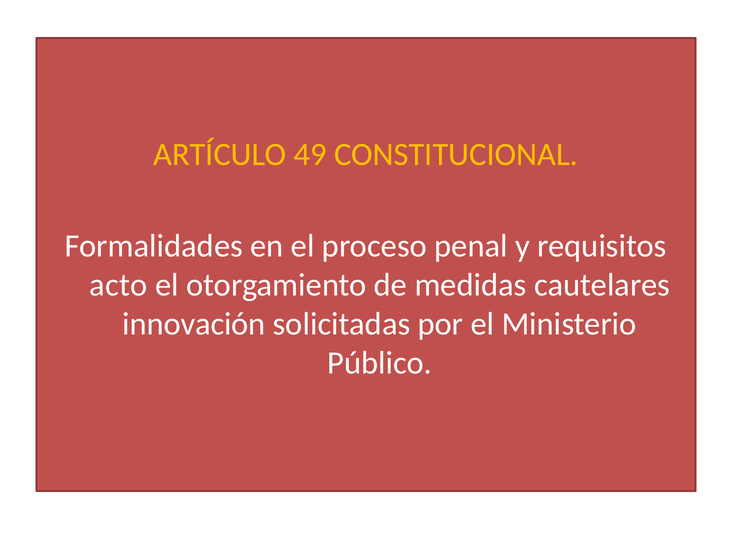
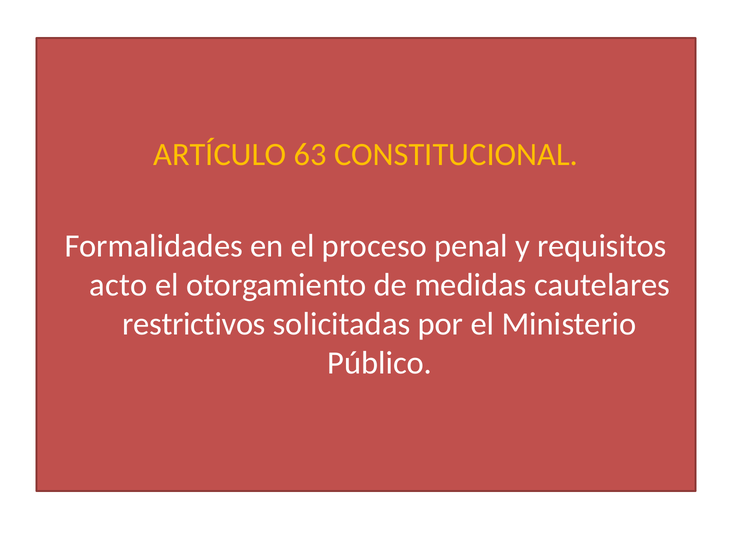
49: 49 -> 63
innovación: innovación -> restrictivos
